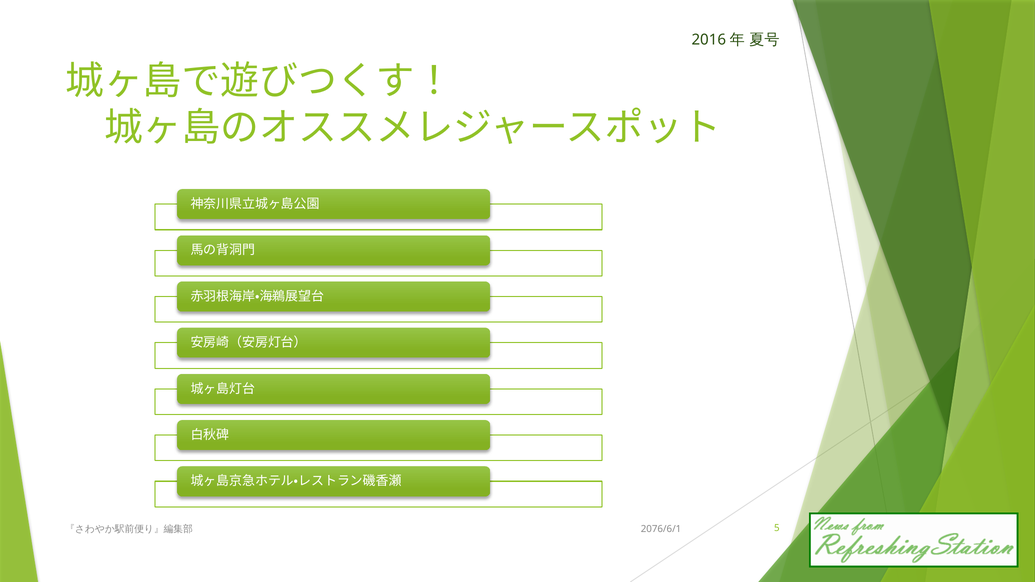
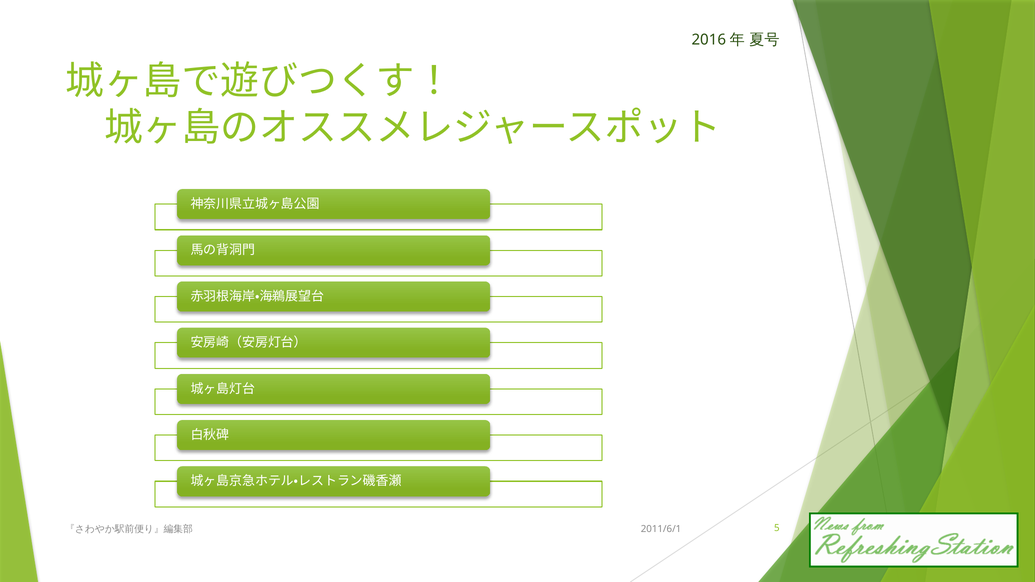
2076/6/1: 2076/6/1 -> 2011/6/1
